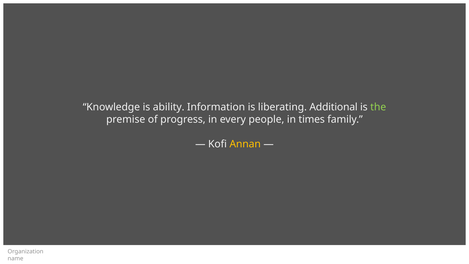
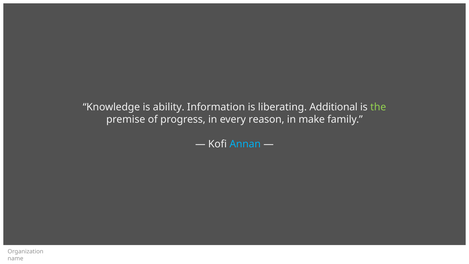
people: people -> reason
times: times -> make
Annan colour: yellow -> light blue
